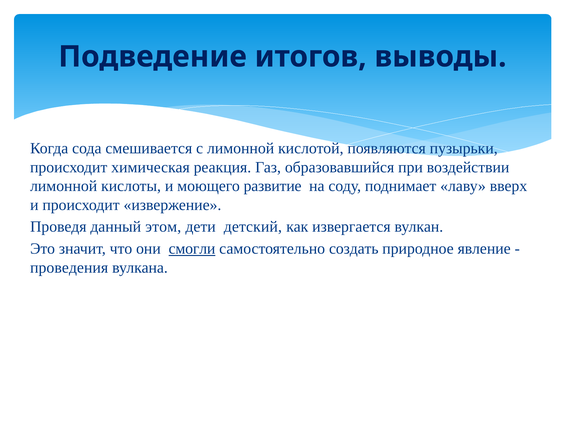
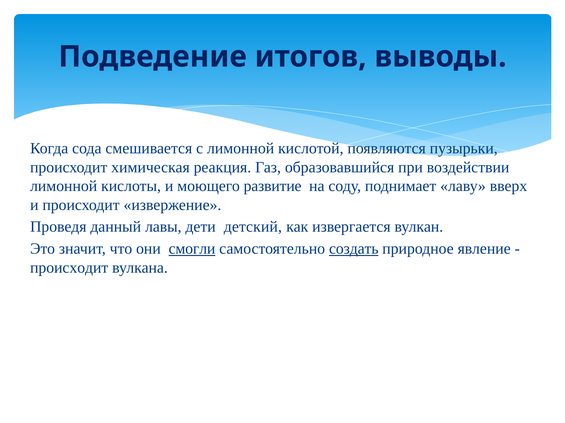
этом: этом -> лавы
создать underline: none -> present
проведения at (69, 268): проведения -> происходит
